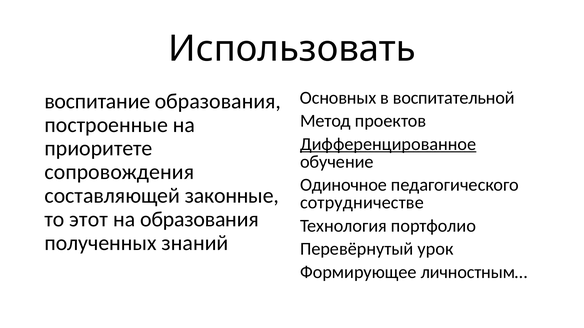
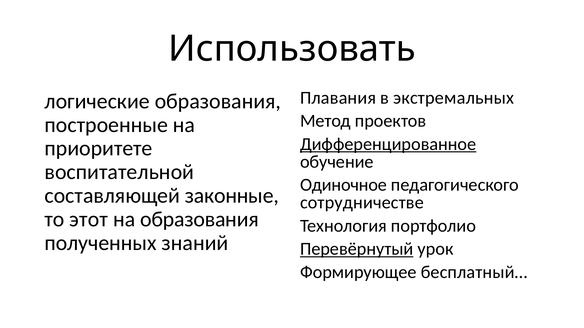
Основных: Основных -> Плавания
воспитательной: воспитательной -> экстремальных
воспитание: воспитание -> логические
сопровождения: сопровождения -> воспитательной
Перевёрнутый underline: none -> present
личностным…: личностным… -> бесплатный…
